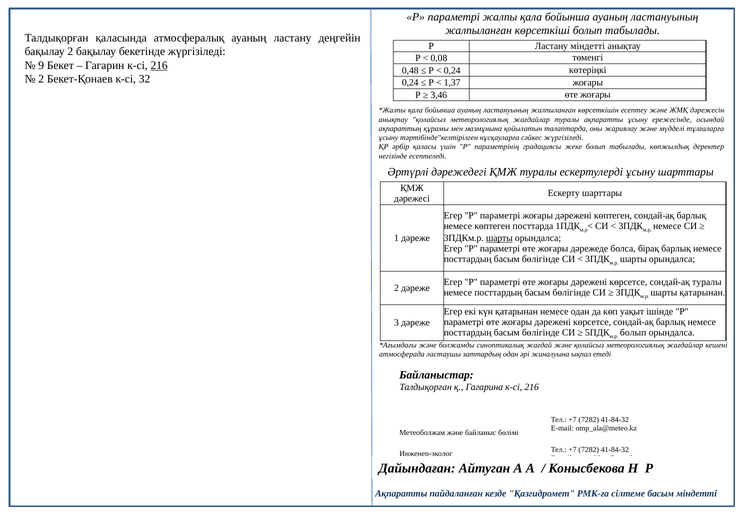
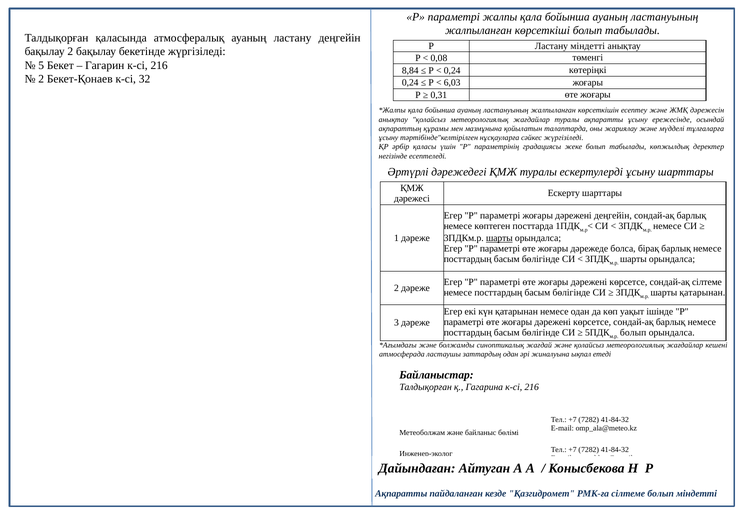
9: 9 -> 5
216 at (159, 65) underline: present -> none
0,48: 0,48 -> 8,84
1,37: 1,37 -> 6,03
3,46: 3,46 -> 0,31
дәрежені көптеген: көптеген -> деңгейін
сондай-ақ туралы: туралы -> сілтеме
сілтеме басым: басым -> болып
